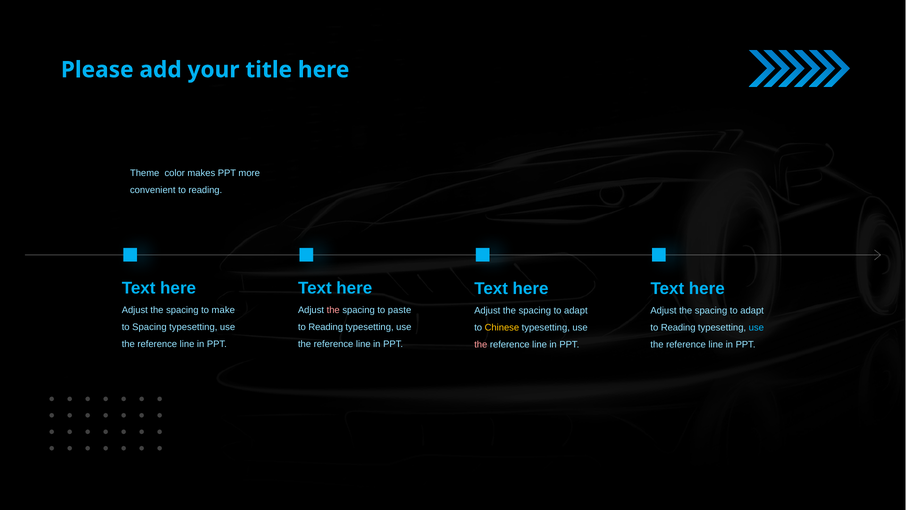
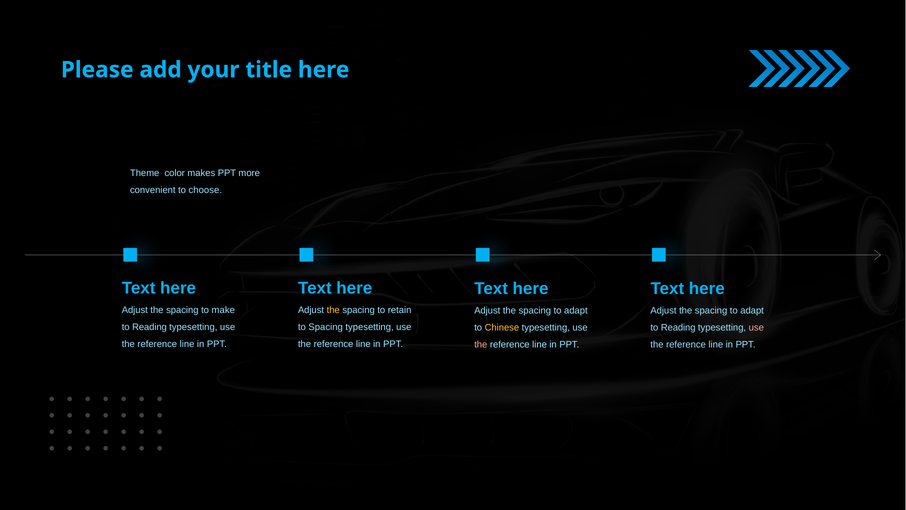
convenient to reading: reading -> choose
the at (333, 310) colour: pink -> yellow
paste: paste -> retain
Spacing at (149, 327): Spacing -> Reading
Reading at (326, 327): Reading -> Spacing
use at (756, 327) colour: light blue -> pink
